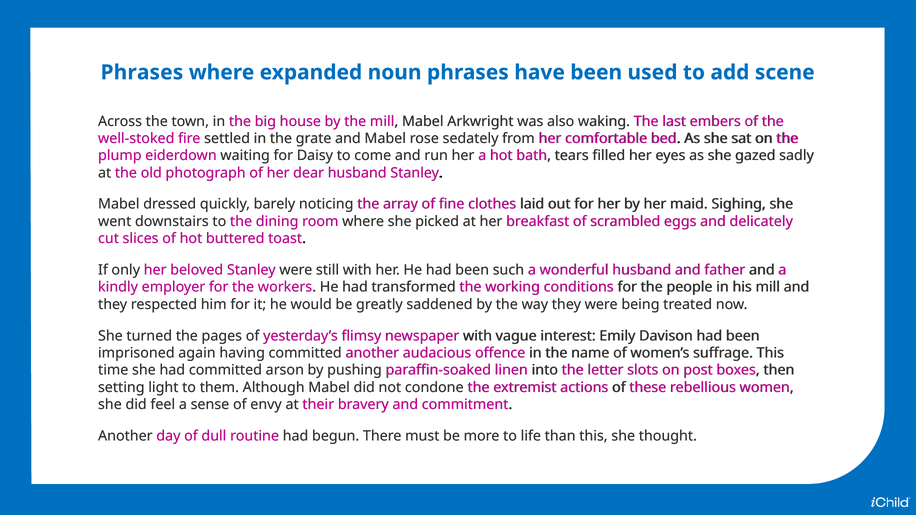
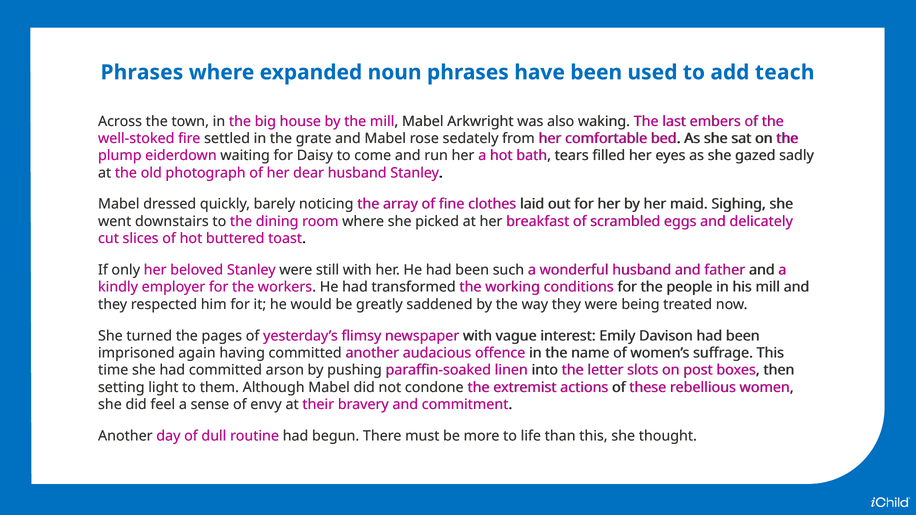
scene: scene -> teach
